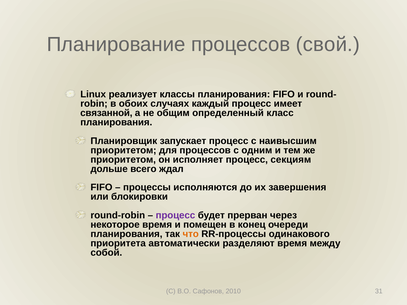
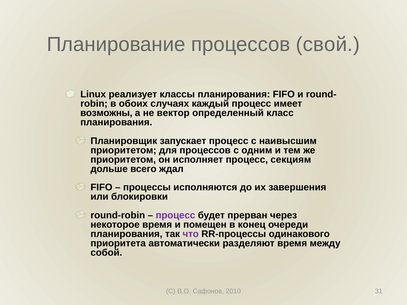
связанной: связанной -> возможны
общим: общим -> вектор
что colour: orange -> purple
